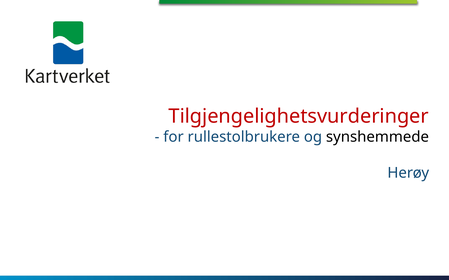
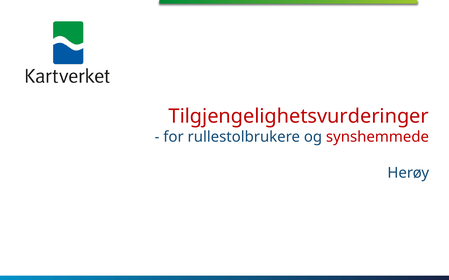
synshemmede colour: black -> red
